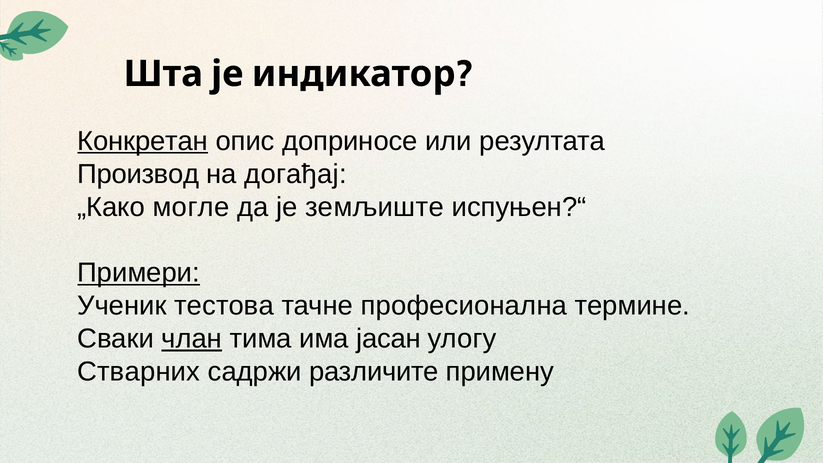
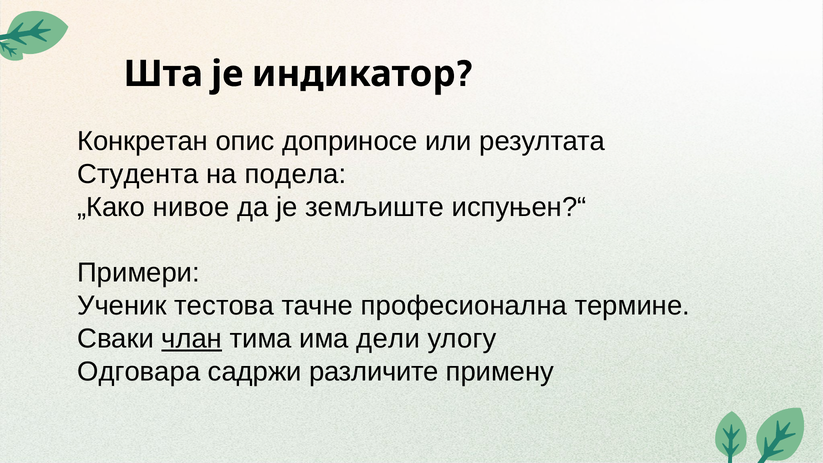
Конкретан underline: present -> none
Производ: Производ -> Студента
догађај: догађај -> подела
могле: могле -> нивое
Примери underline: present -> none
јасан: јасан -> дели
Стварних: Стварних -> Одговара
